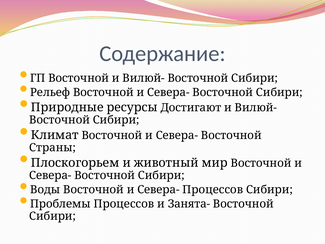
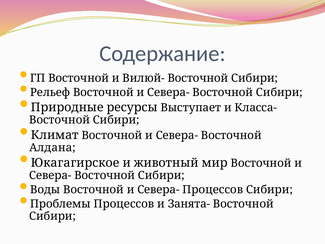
Достигают: Достигают -> Выступает
Вилюй- at (256, 108): Вилюй- -> Класса-
Страны: Страны -> Алдана
Плоскогорьем: Плоскогорьем -> Юкагагирское
